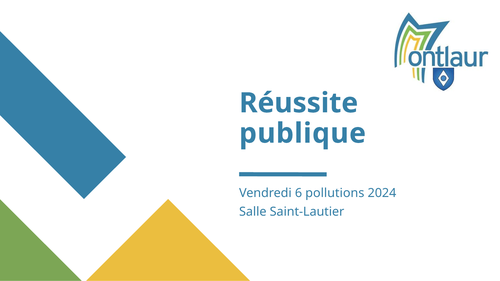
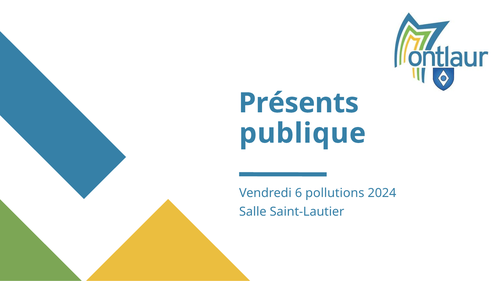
Réussite: Réussite -> Présents
